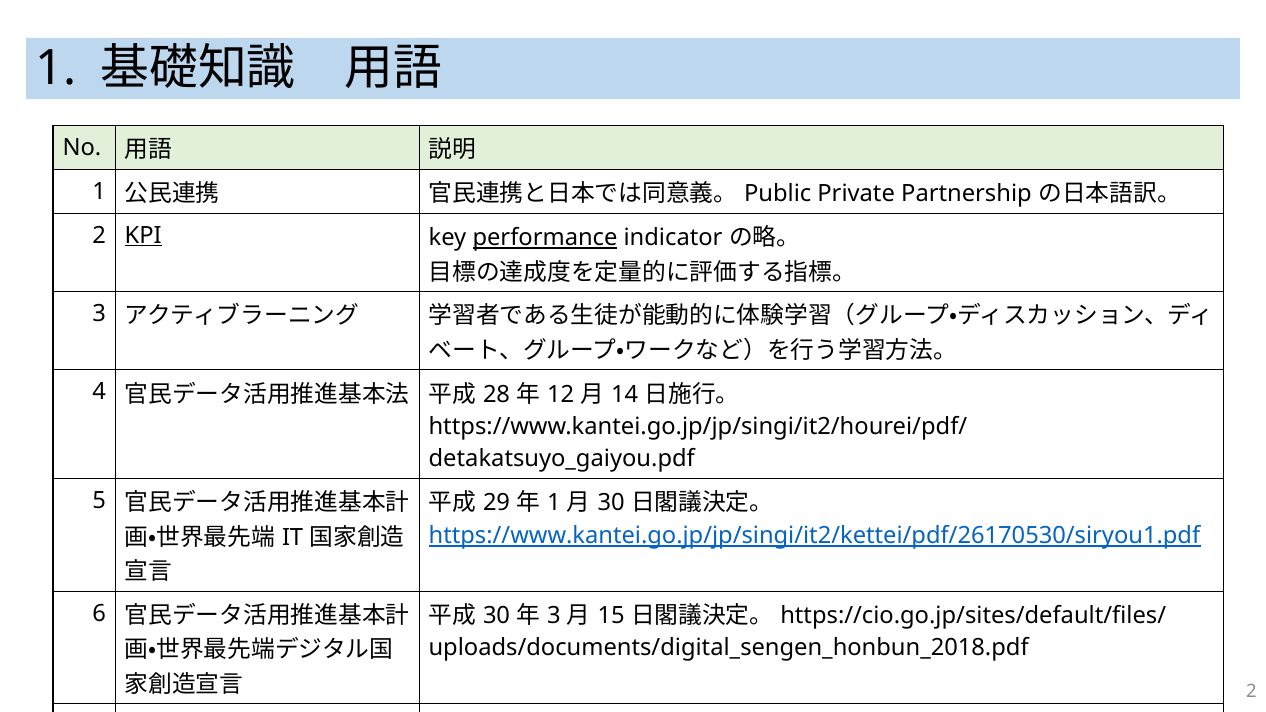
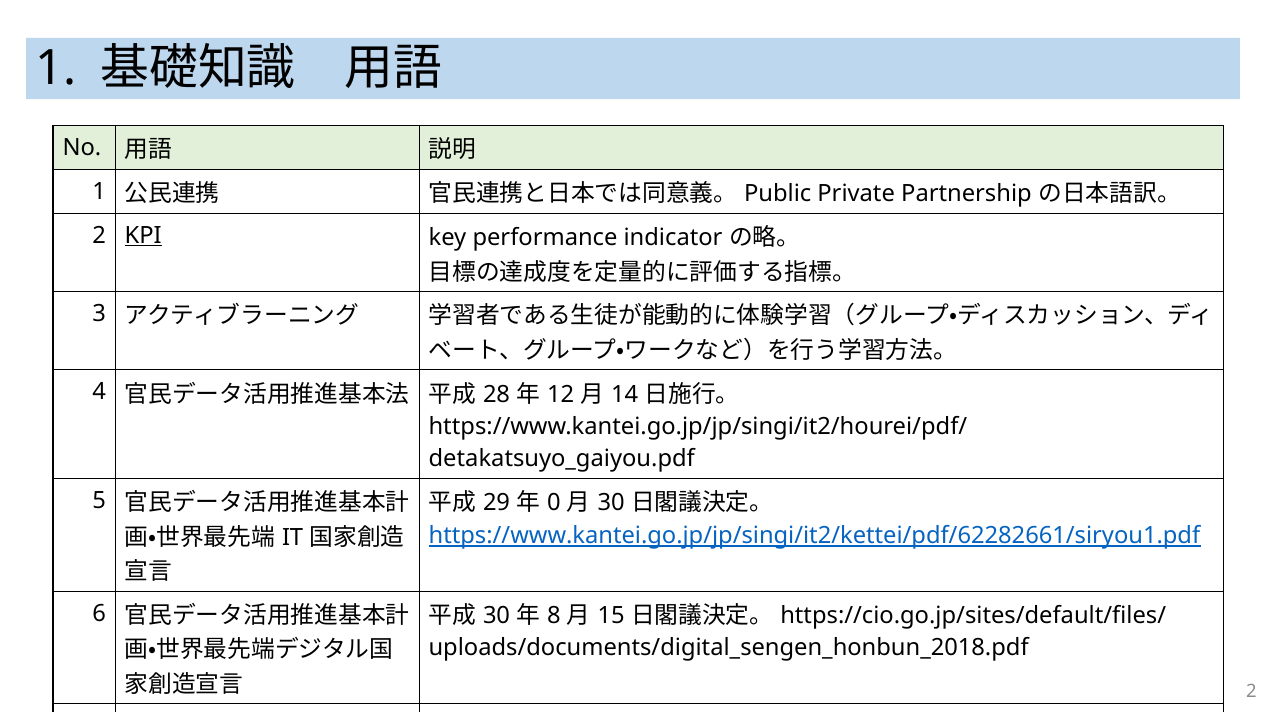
performance underline: present -> none
1 at (554, 503): 1 -> 0
https://www.kantei.go.jp/jp/singi/it2/kettei/pdf/26170530/siryou1.pdf: https://www.kantei.go.jp/jp/singi/it2/kettei/pdf/26170530/siryou1.pdf -> https://www.kantei.go.jp/jp/singi/it2/kettei/pdf/62282661/siryou1.pdf
3 at (554, 616): 3 -> 8
